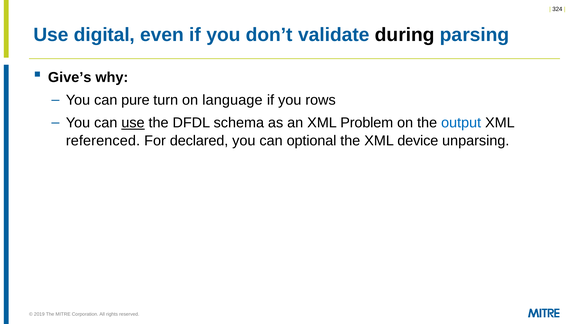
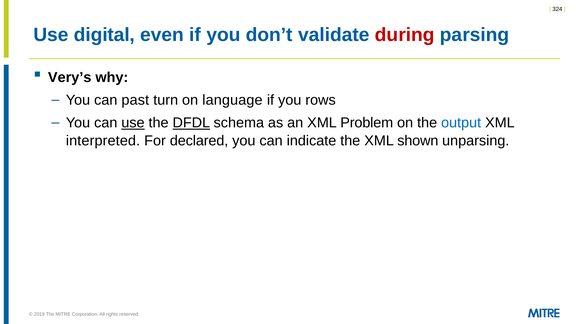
during colour: black -> red
Give’s: Give’s -> Very’s
pure: pure -> past
DFDL underline: none -> present
referenced: referenced -> interpreted
optional: optional -> indicate
device: device -> shown
